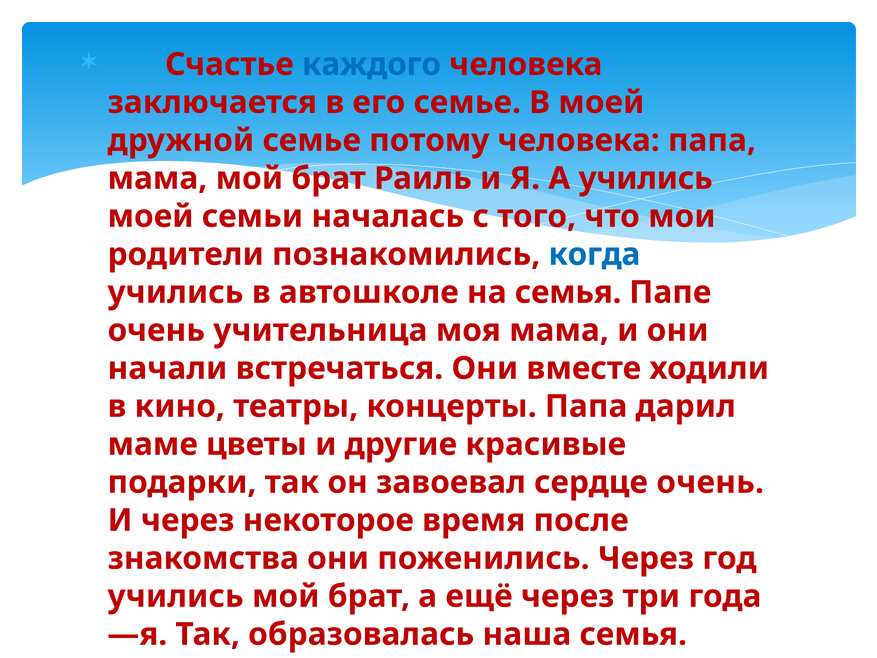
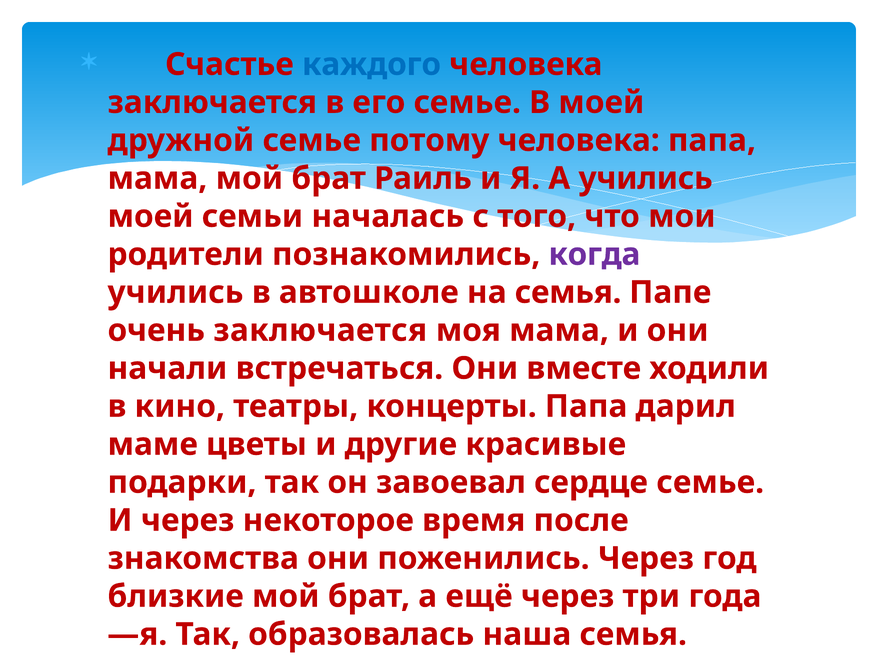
когда colour: blue -> purple
очень учительница: учительница -> заключается
сердце очень: очень -> семье
учились at (176, 596): учились -> близкие
